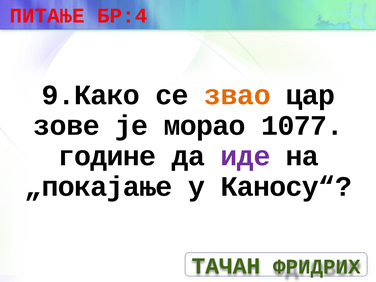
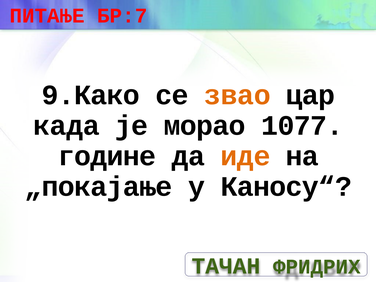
БР:4: БР:4 -> БР:7
зове: зове -> када
иде colour: purple -> orange
